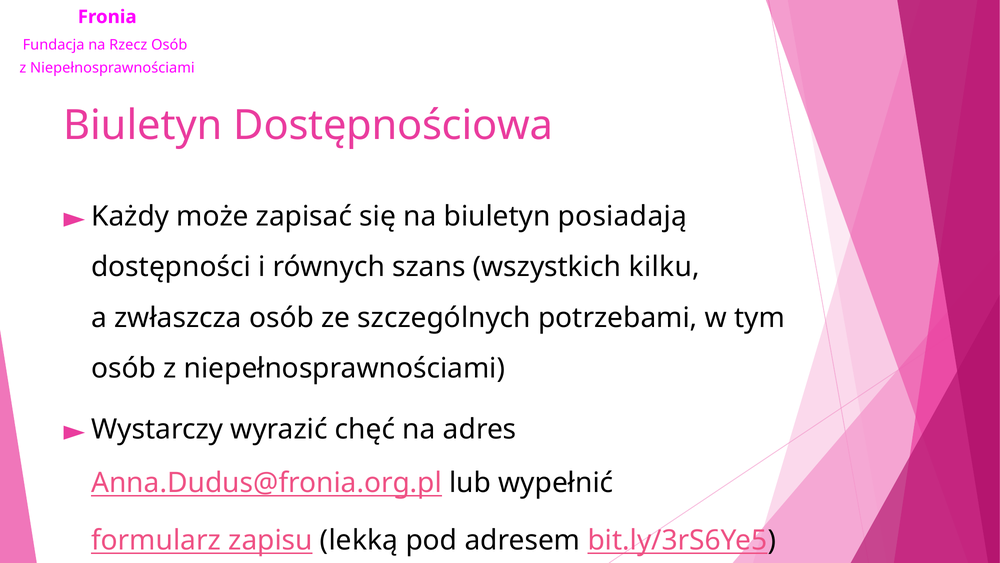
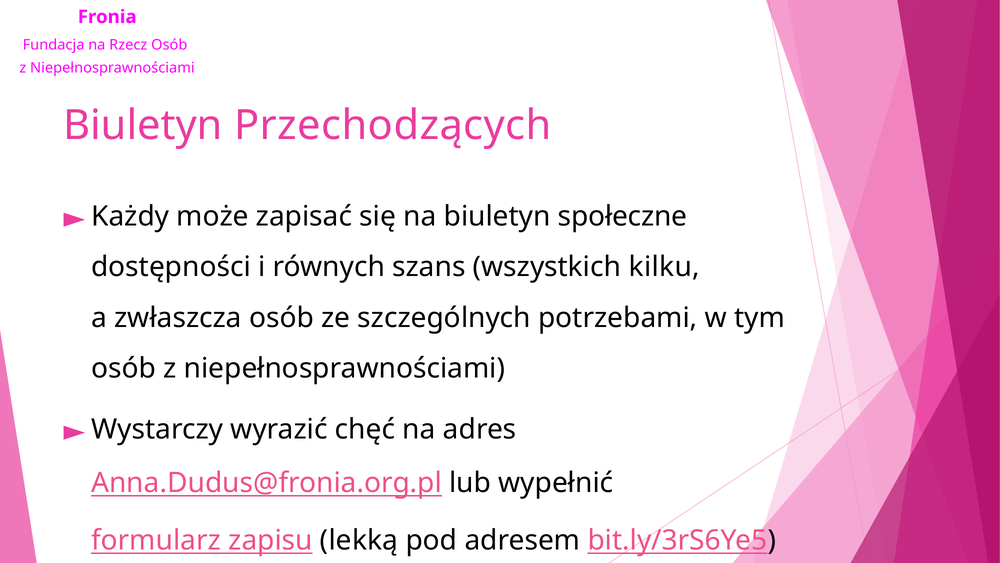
Dostępnościowa: Dostępnościowa -> Przechodzących
posiadają: posiadają -> społeczne
